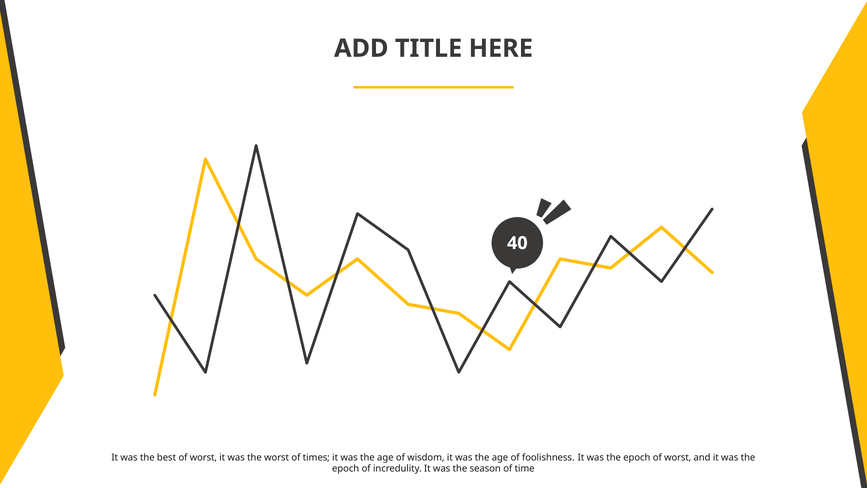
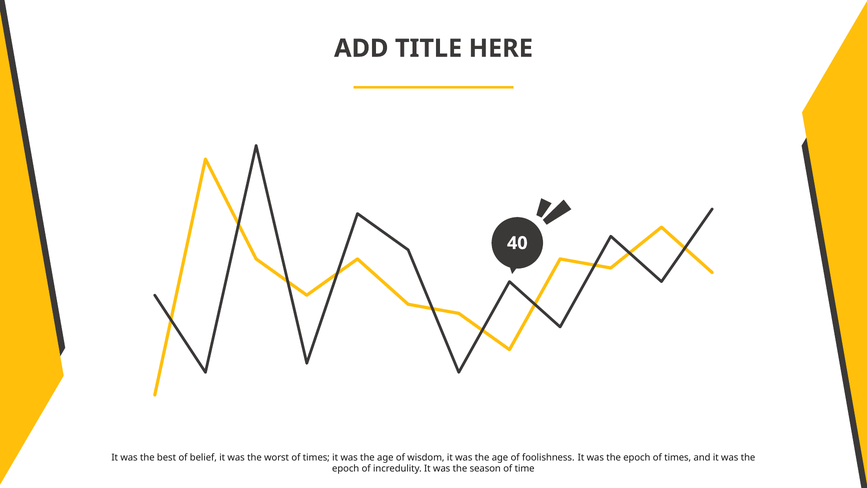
best of worst: worst -> belief
epoch of worst: worst -> times
